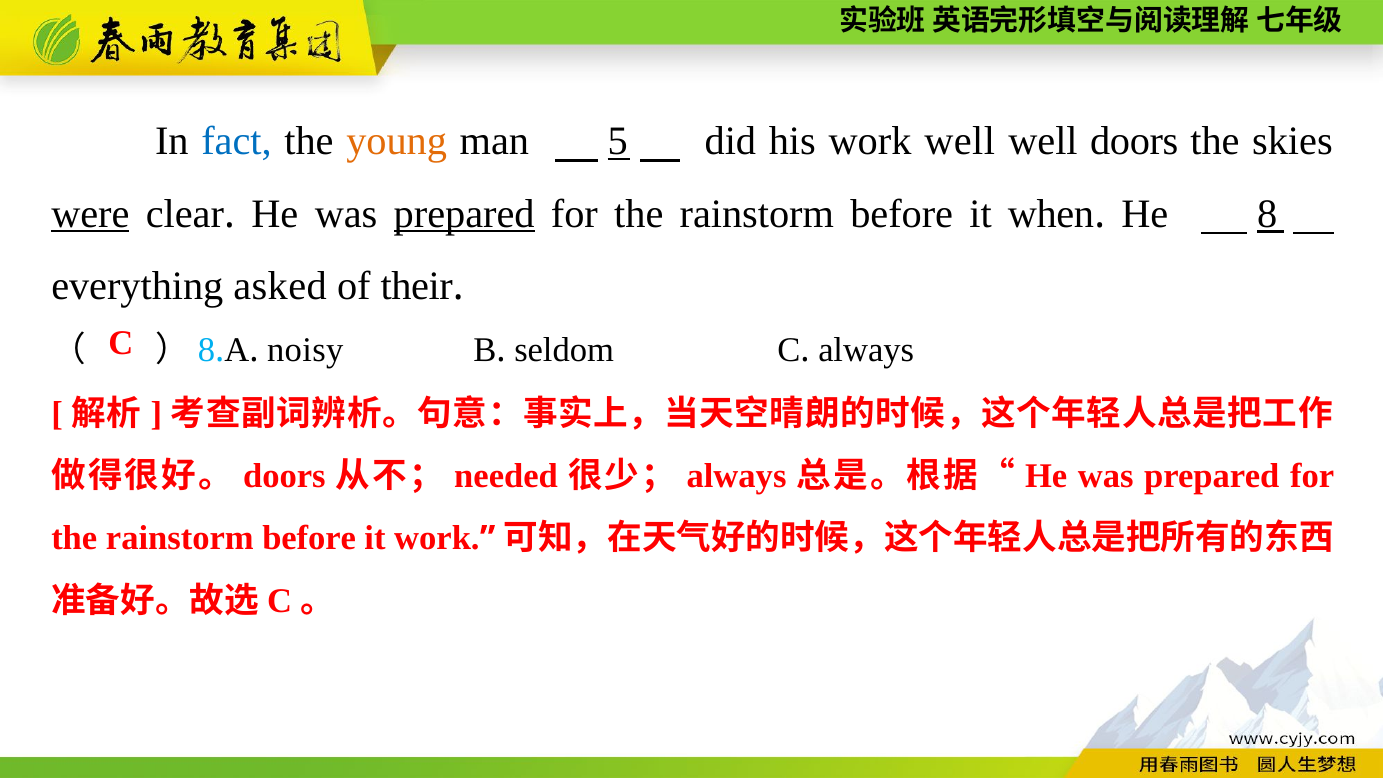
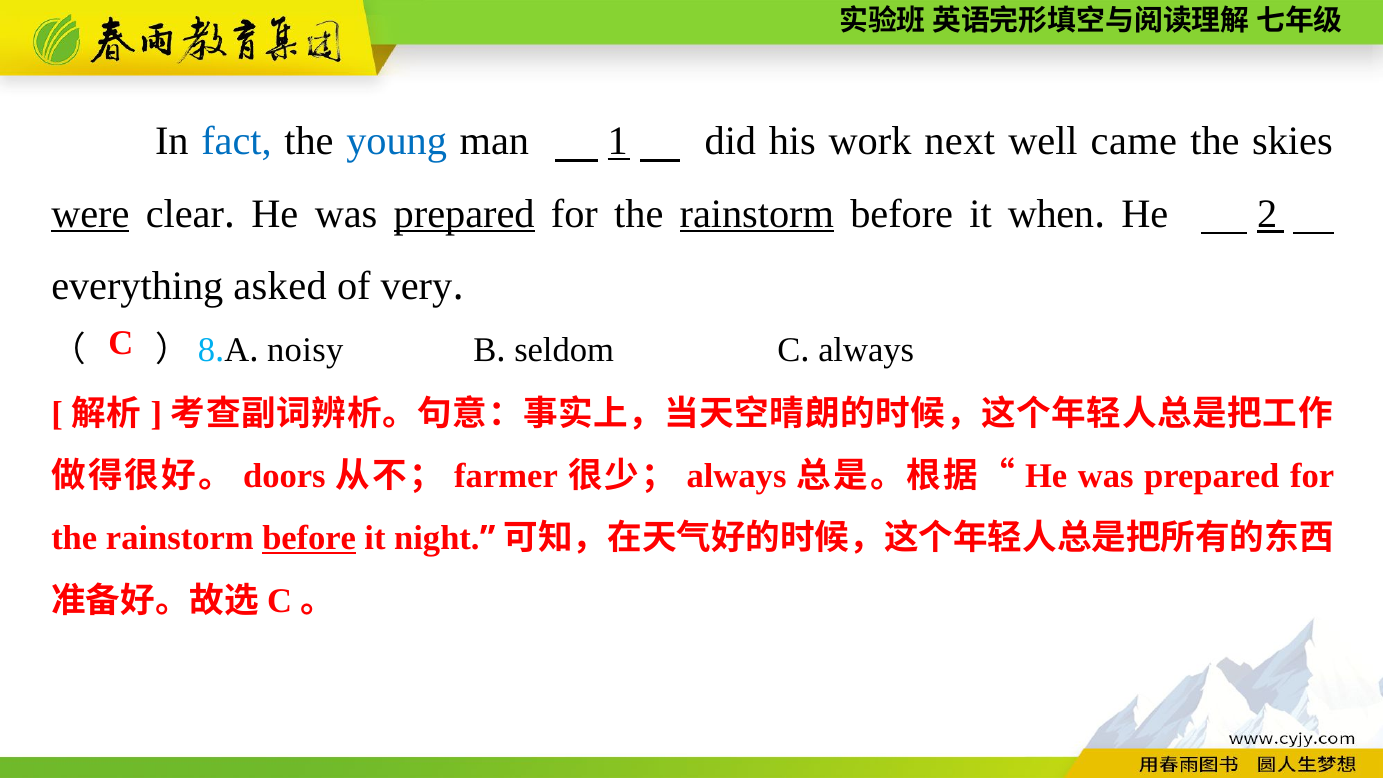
young colour: orange -> blue
5: 5 -> 1
work well: well -> next
well doors: doors -> came
rainstorm at (757, 214) underline: none -> present
8: 8 -> 2
their: their -> very
needed: needed -> farmer
before at (309, 538) underline: none -> present
it work: work -> night
